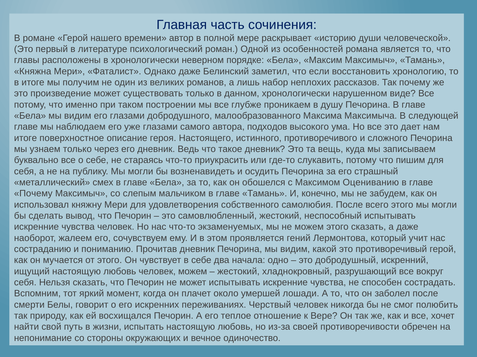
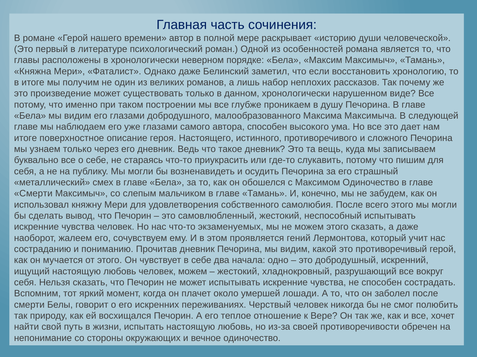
автора подходов: подходов -> способен
Максимом Оцениванию: Оцениванию -> Одиночество
Почему at (33, 194): Почему -> Смерти
